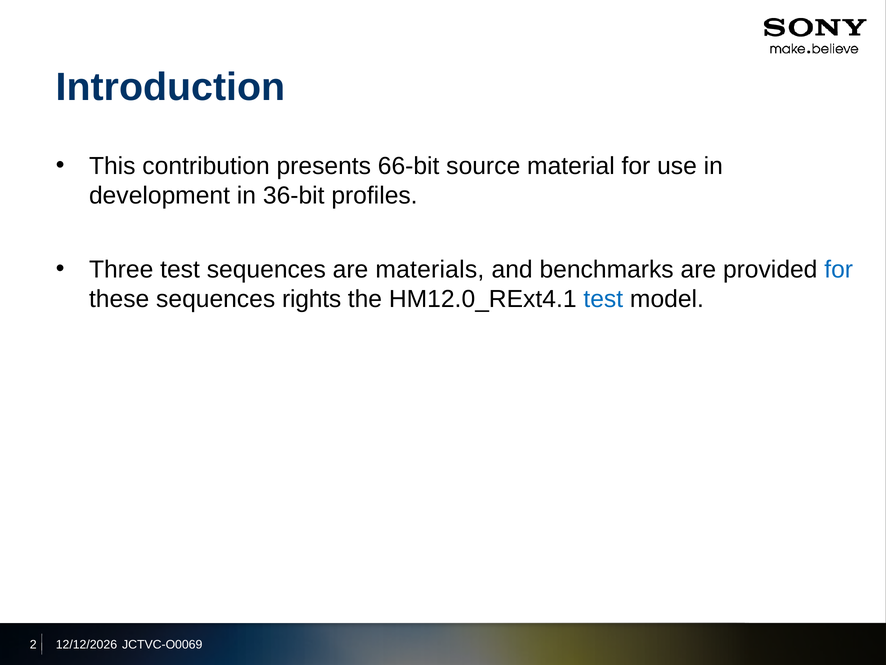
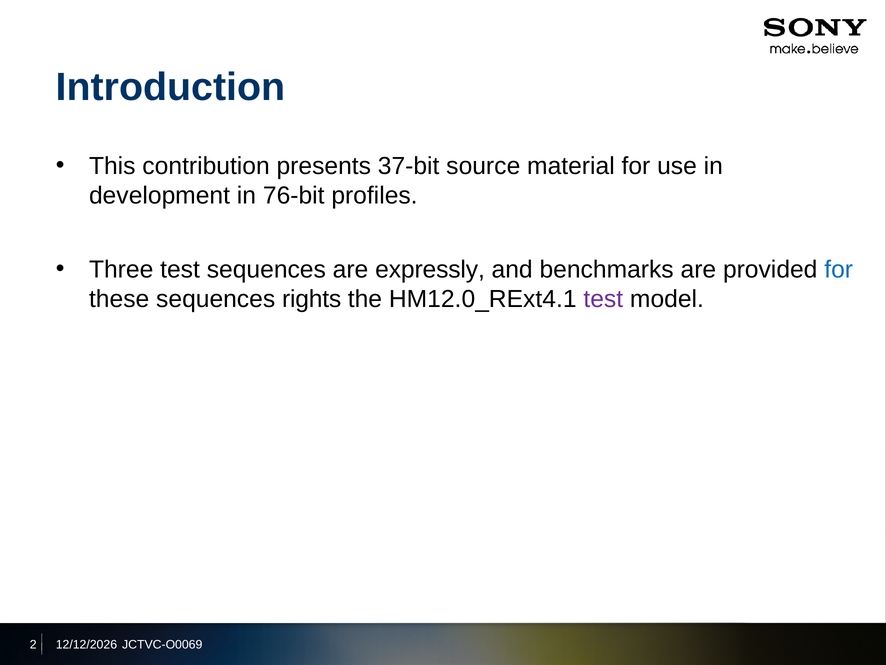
66-bit: 66-bit -> 37-bit
36-bit: 36-bit -> 76-bit
materials: materials -> expressly
test at (603, 299) colour: blue -> purple
